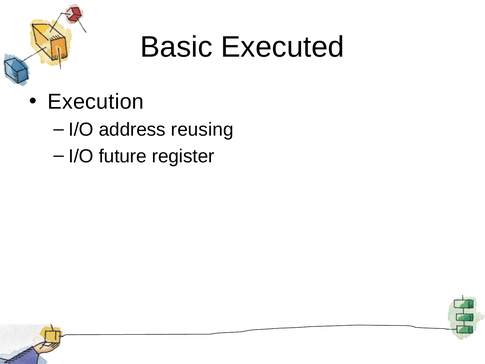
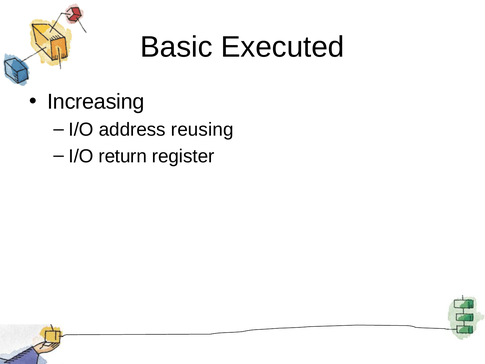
Execution: Execution -> Increasing
future: future -> return
